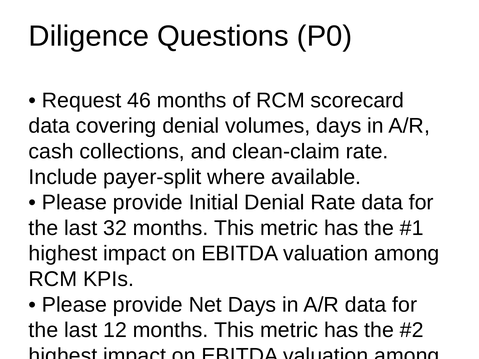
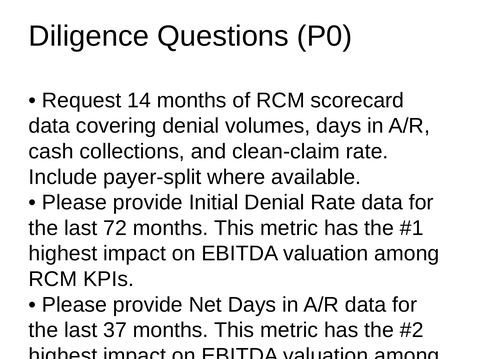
46: 46 -> 14
32: 32 -> 72
12: 12 -> 37
